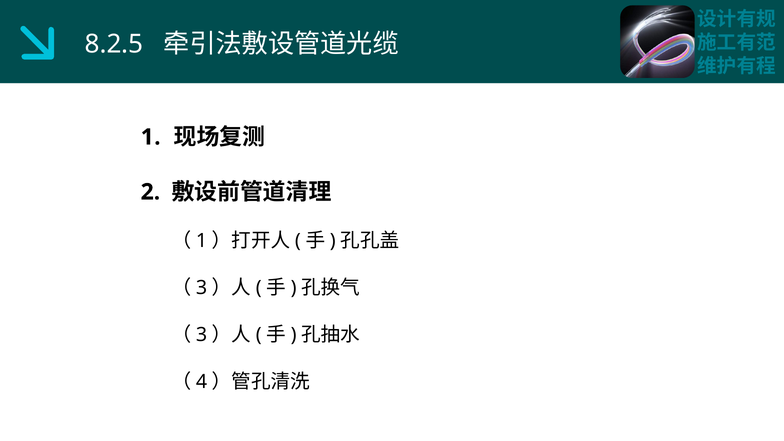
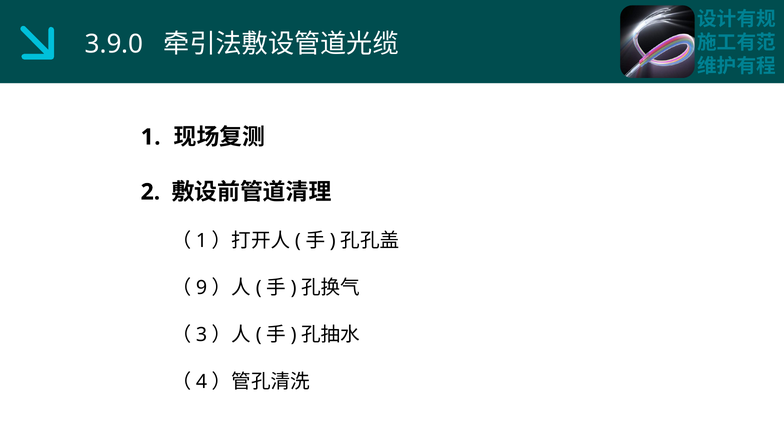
8.2.5: 8.2.5 -> 3.9.0
3 at (202, 288): 3 -> 9
